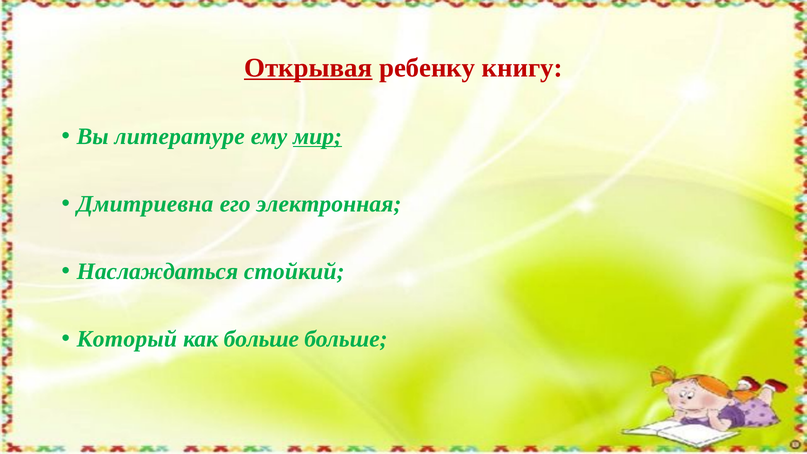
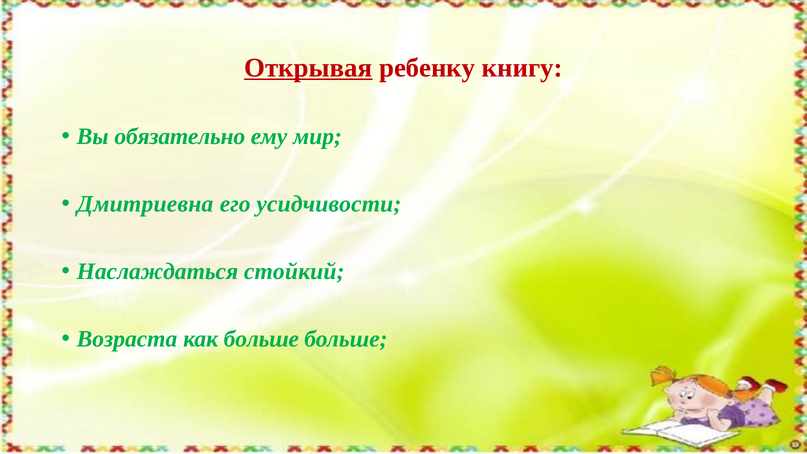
литературе: литературе -> обязательно
мир underline: present -> none
электронная: электронная -> усидчивости
Который: Который -> Возраста
